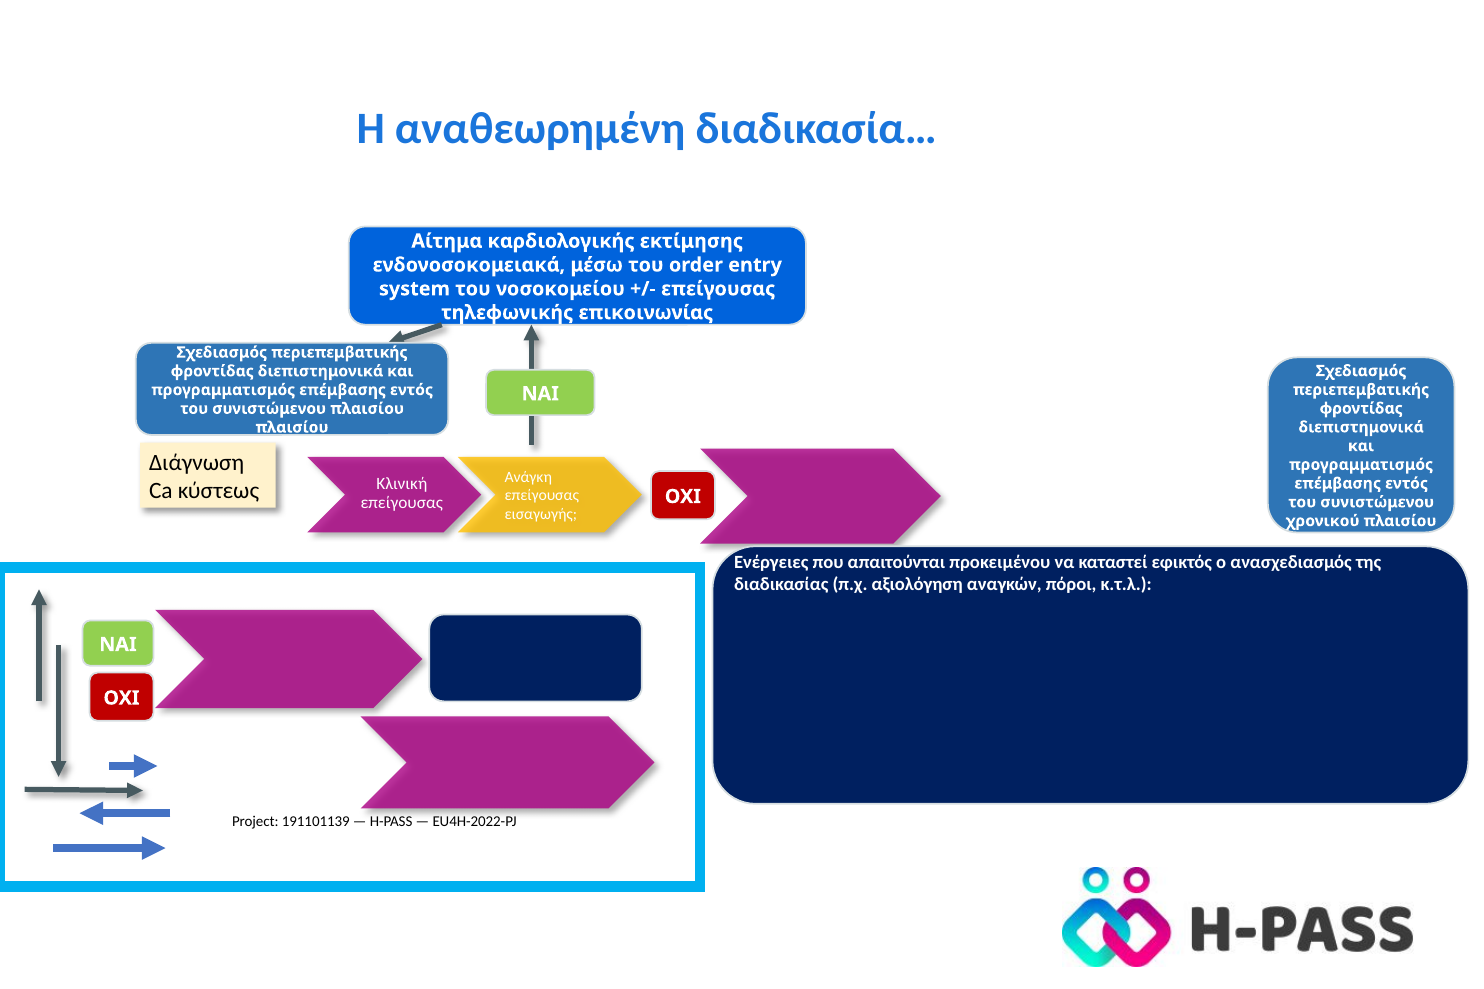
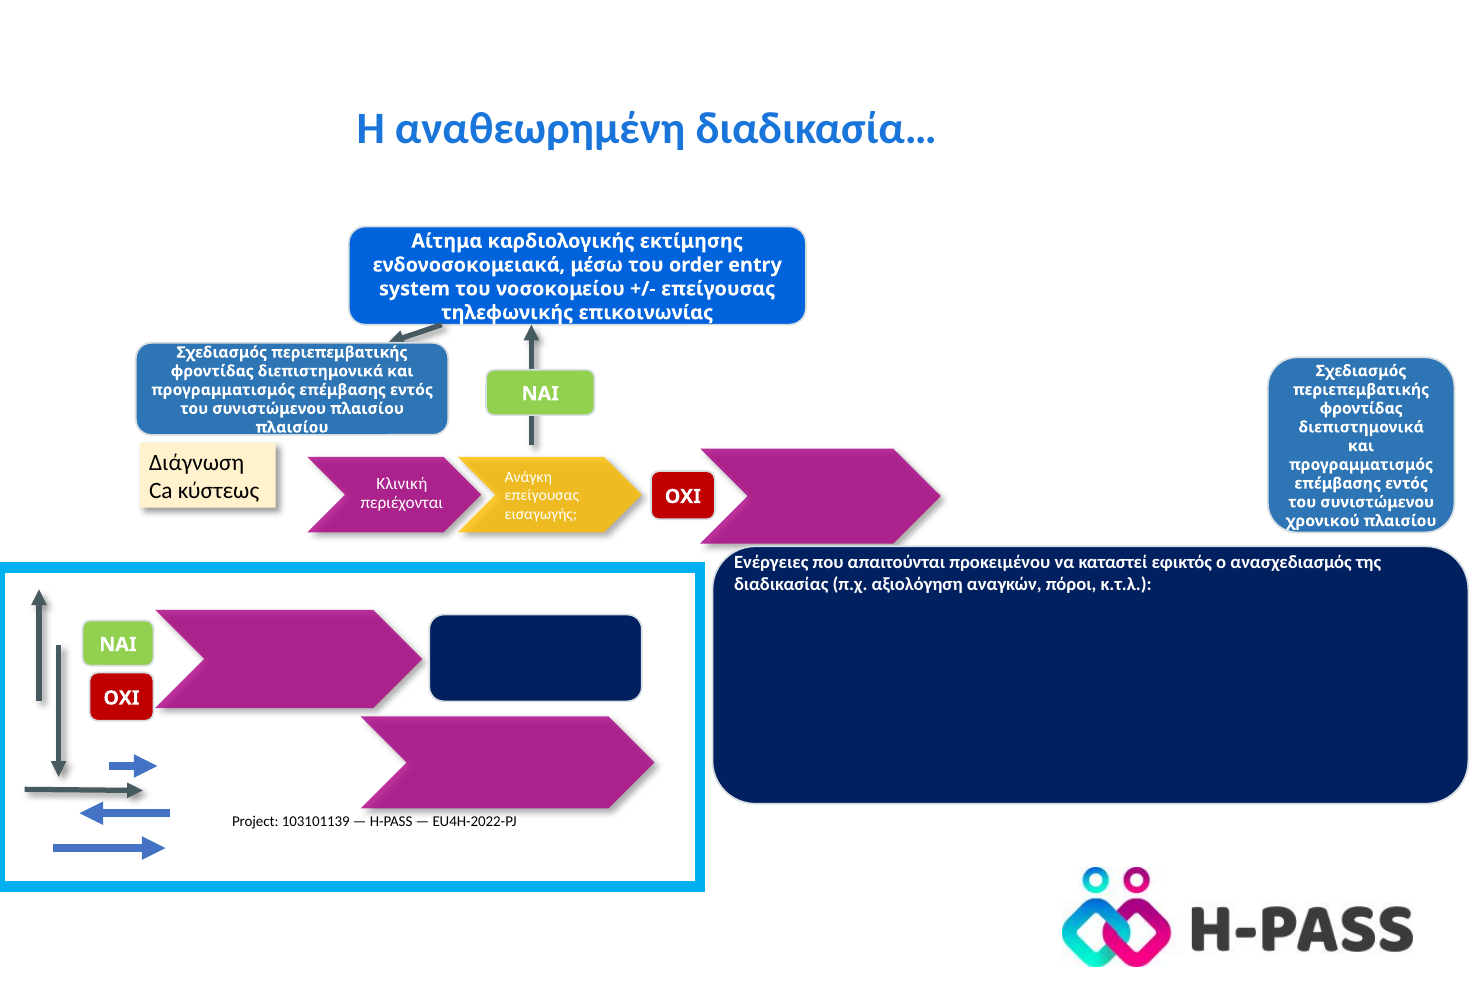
επείγουσας at (402, 503): επείγουσας -> περιέχονται
191101139: 191101139 -> 103101139
